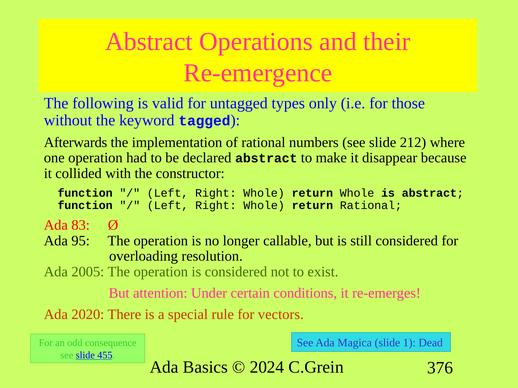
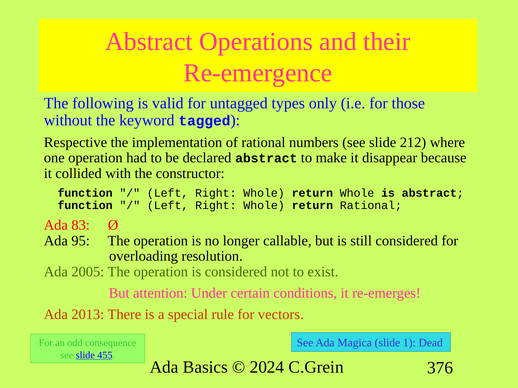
Afterwards: Afterwards -> Respective
2020: 2020 -> 2013
